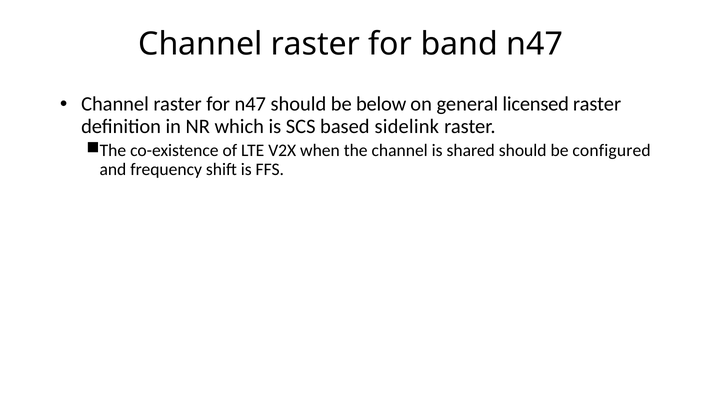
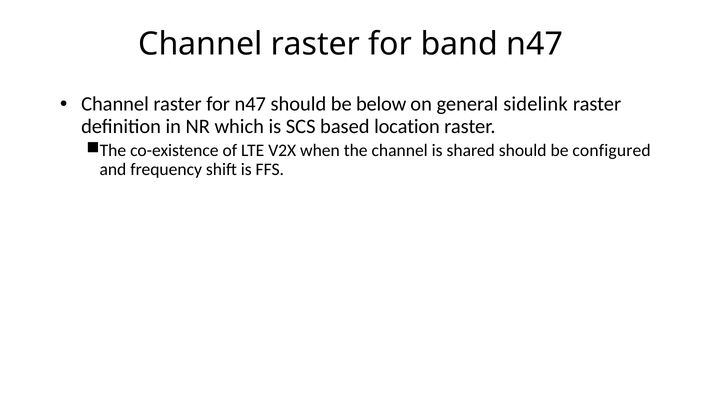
licensed: licensed -> sidelink
sidelink: sidelink -> location
